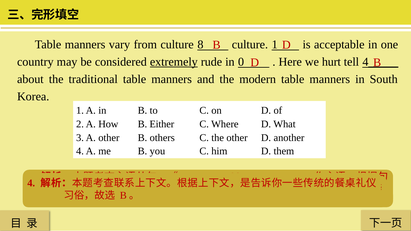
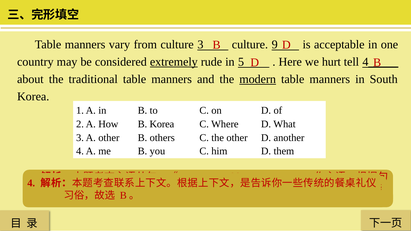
culture 8: 8 -> 3
culture 1: 1 -> 9
0: 0 -> 5
modern underline: none -> present
B Either: Either -> Korea
